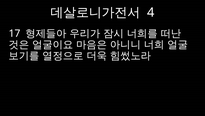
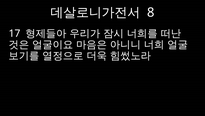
4: 4 -> 8
